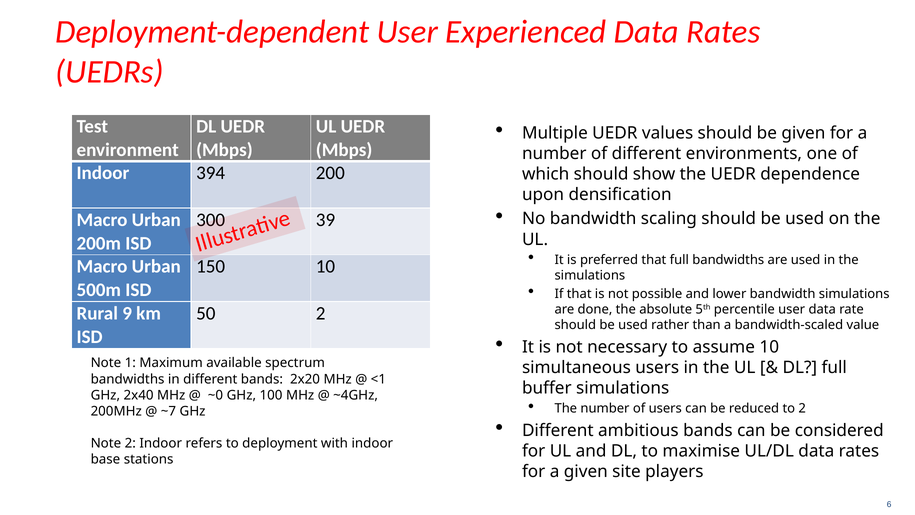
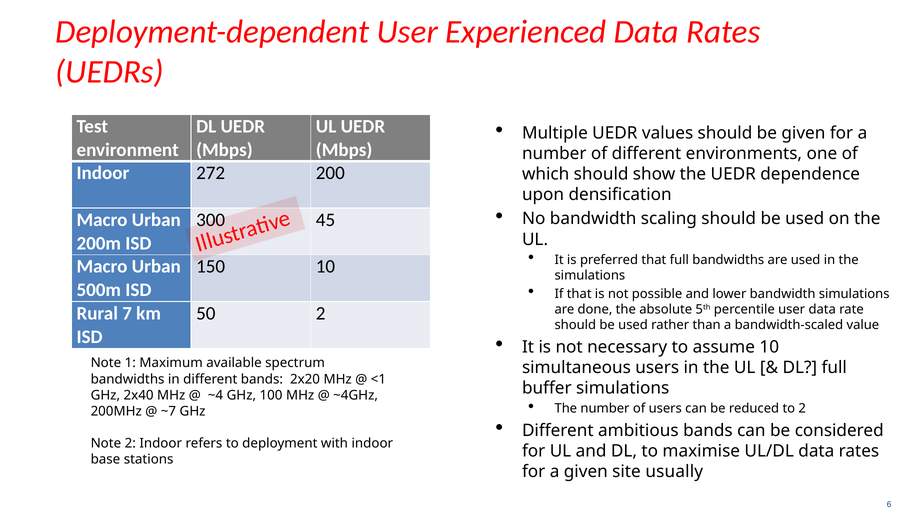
394: 394 -> 272
39: 39 -> 45
9: 9 -> 7
~0: ~0 -> ~4
players: players -> usually
